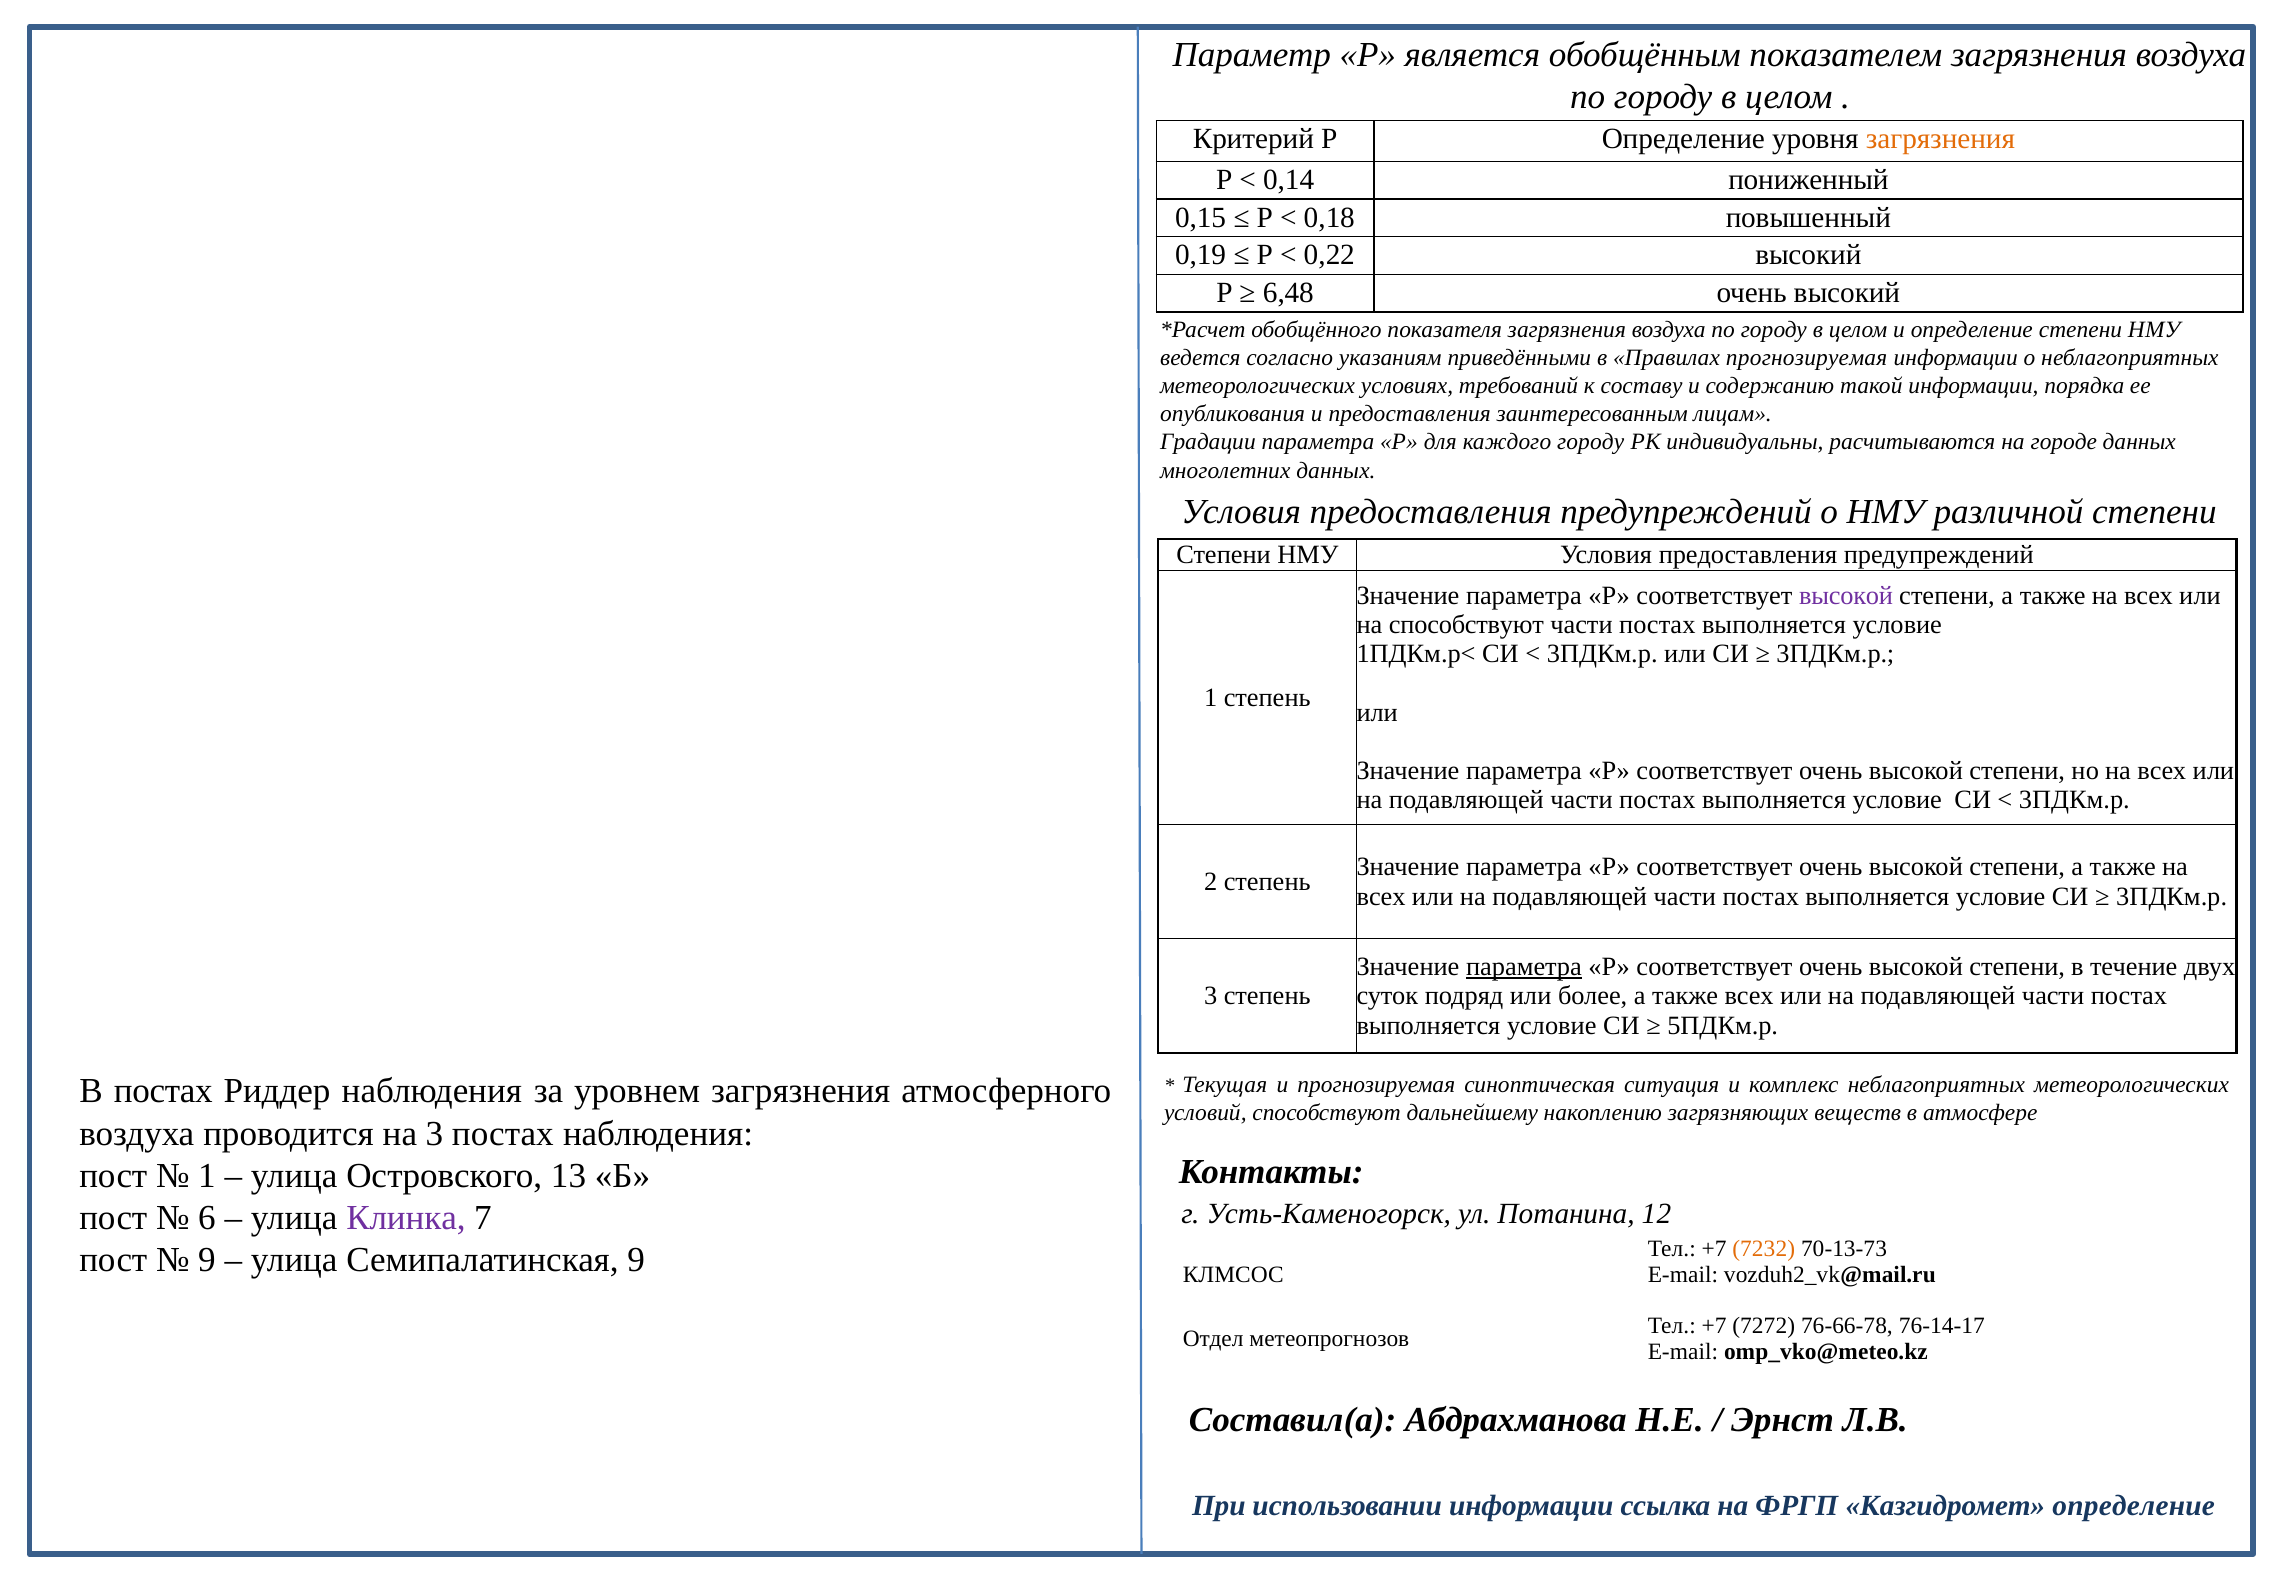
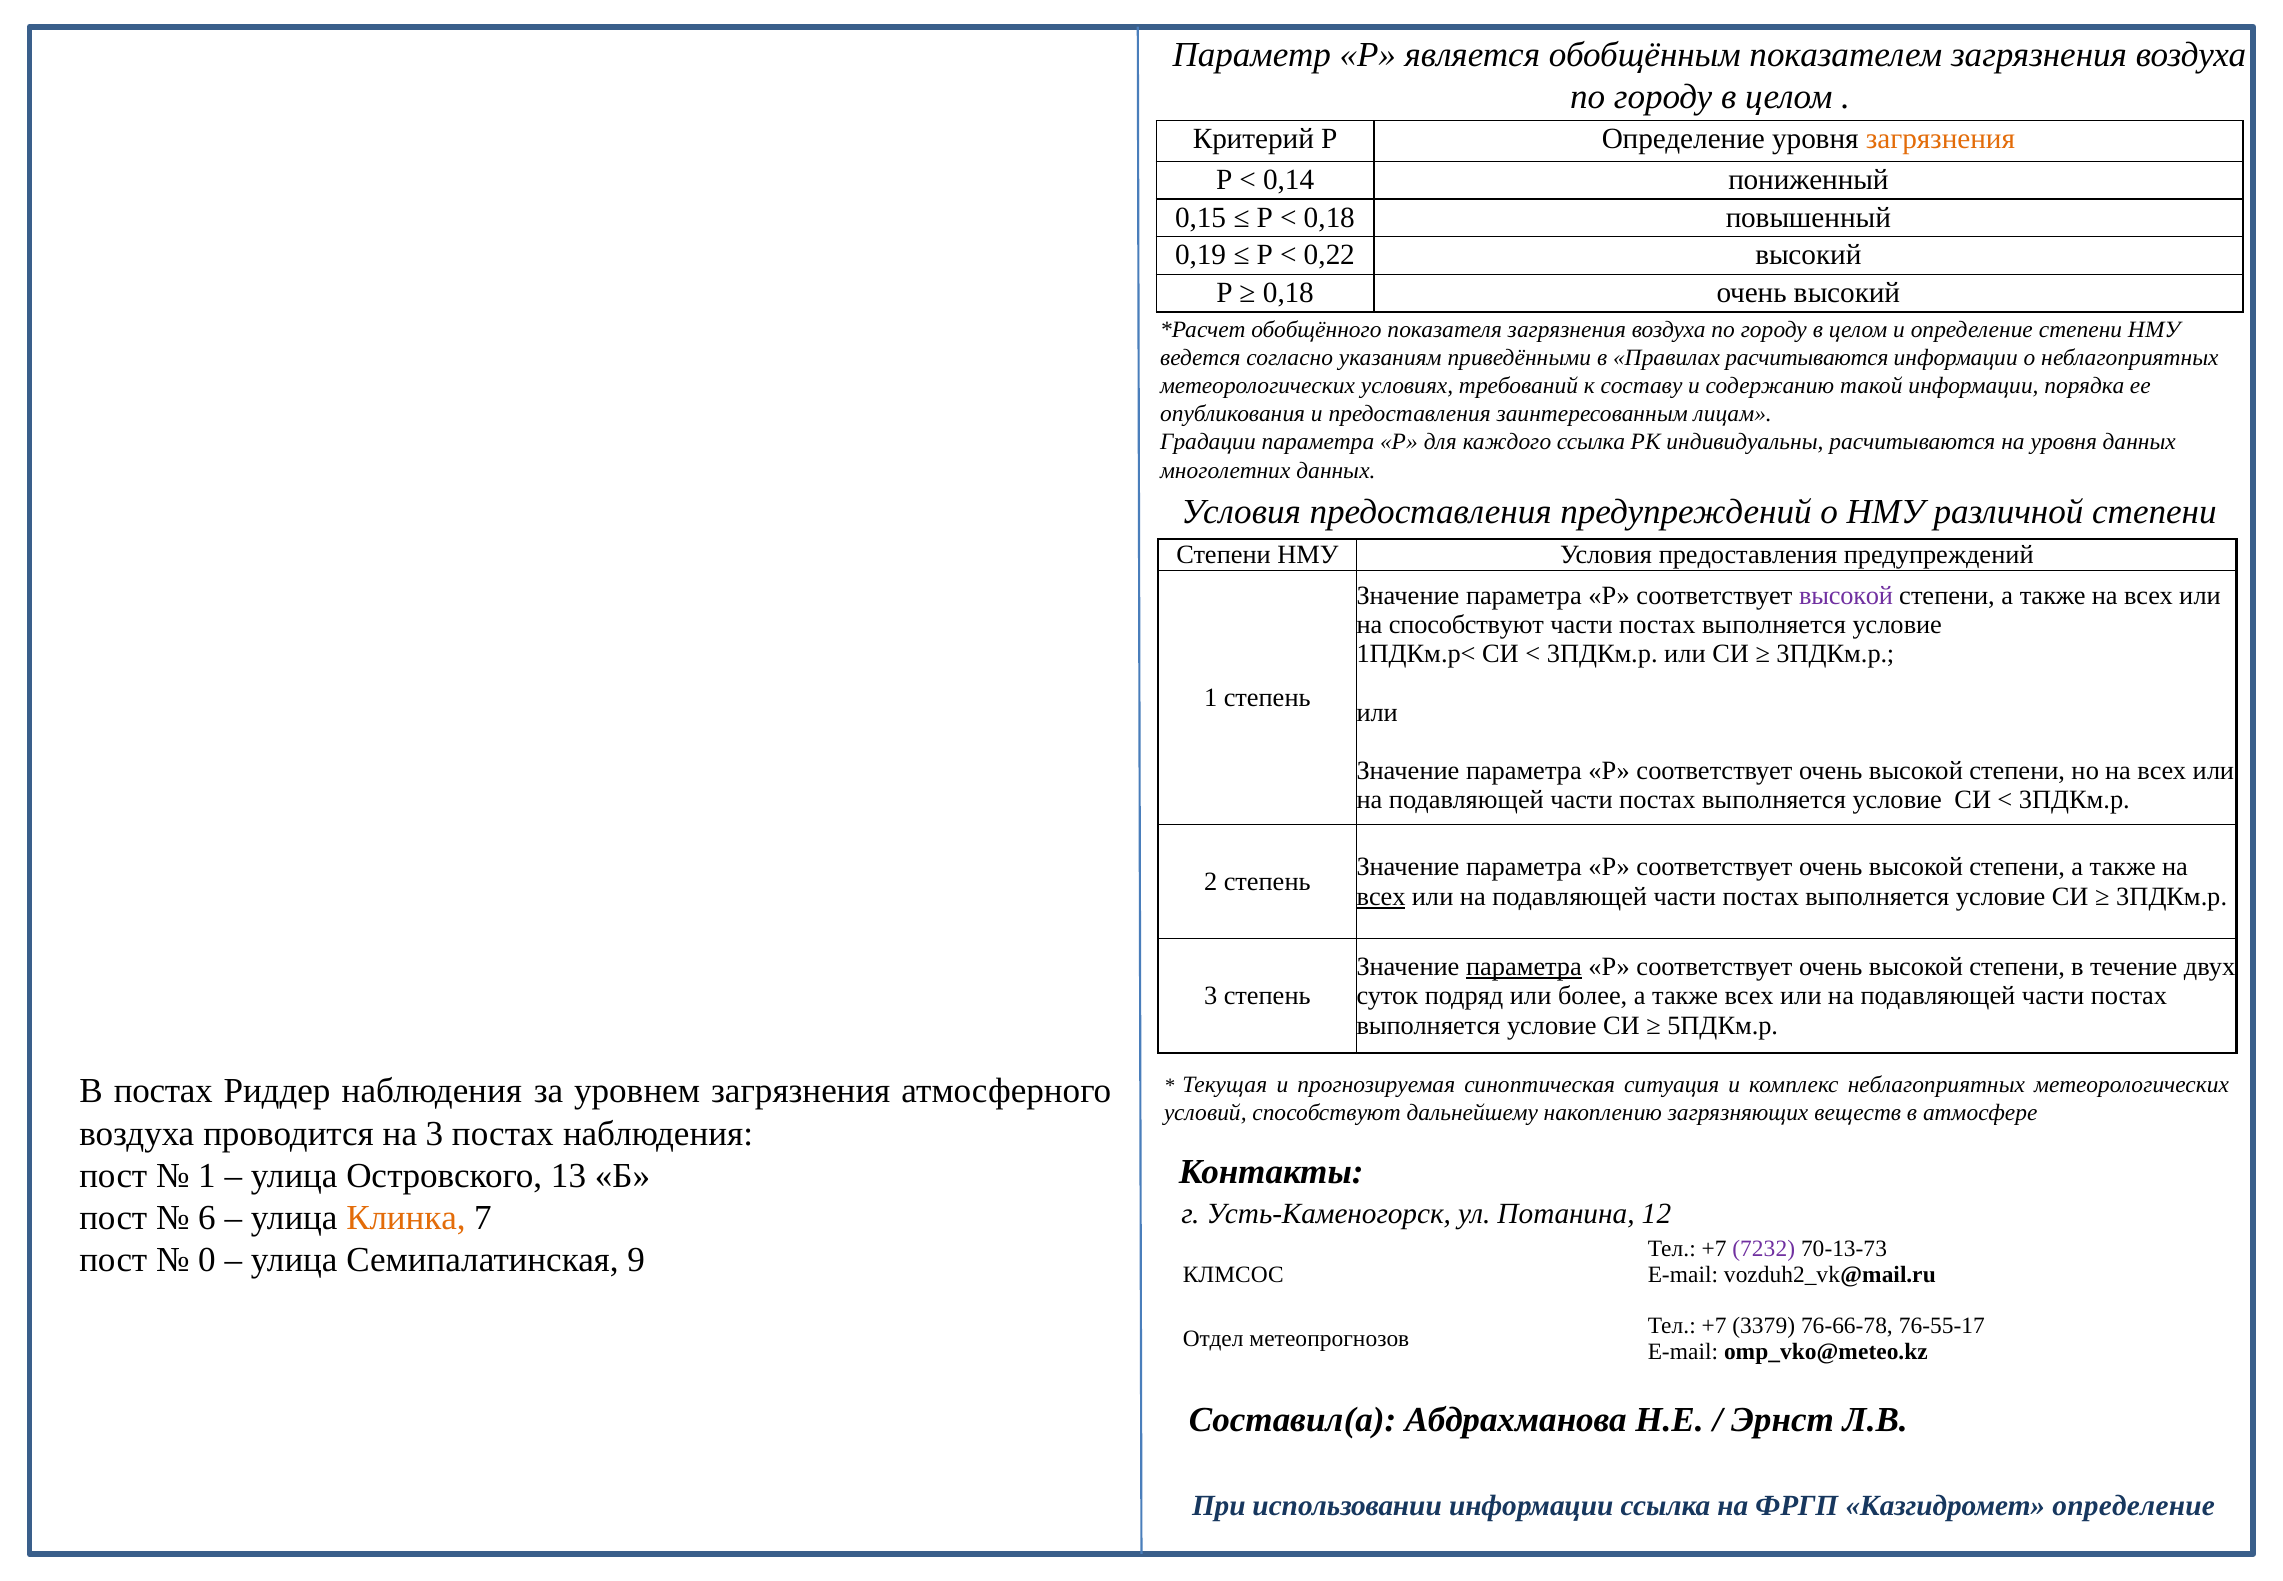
6,48 at (1288, 293): 6,48 -> 0,18
Правилах прогнозируемая: прогнозируемая -> расчитываются
каждого городу: городу -> ссылка
на городе: городе -> уровня
всех at (1381, 896) underline: none -> present
Клинка colour: purple -> orange
7232 colour: orange -> purple
9 at (207, 1260): 9 -> 0
7272: 7272 -> 3379
76-14-17: 76-14-17 -> 76-55-17
